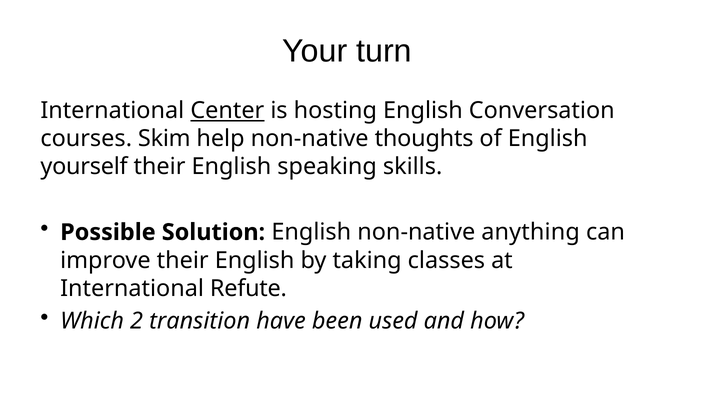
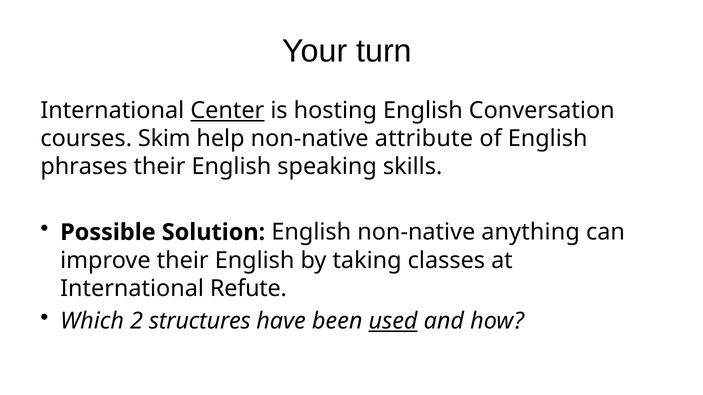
thoughts: thoughts -> attribute
yourself: yourself -> phrases
transition: transition -> structures
used underline: none -> present
